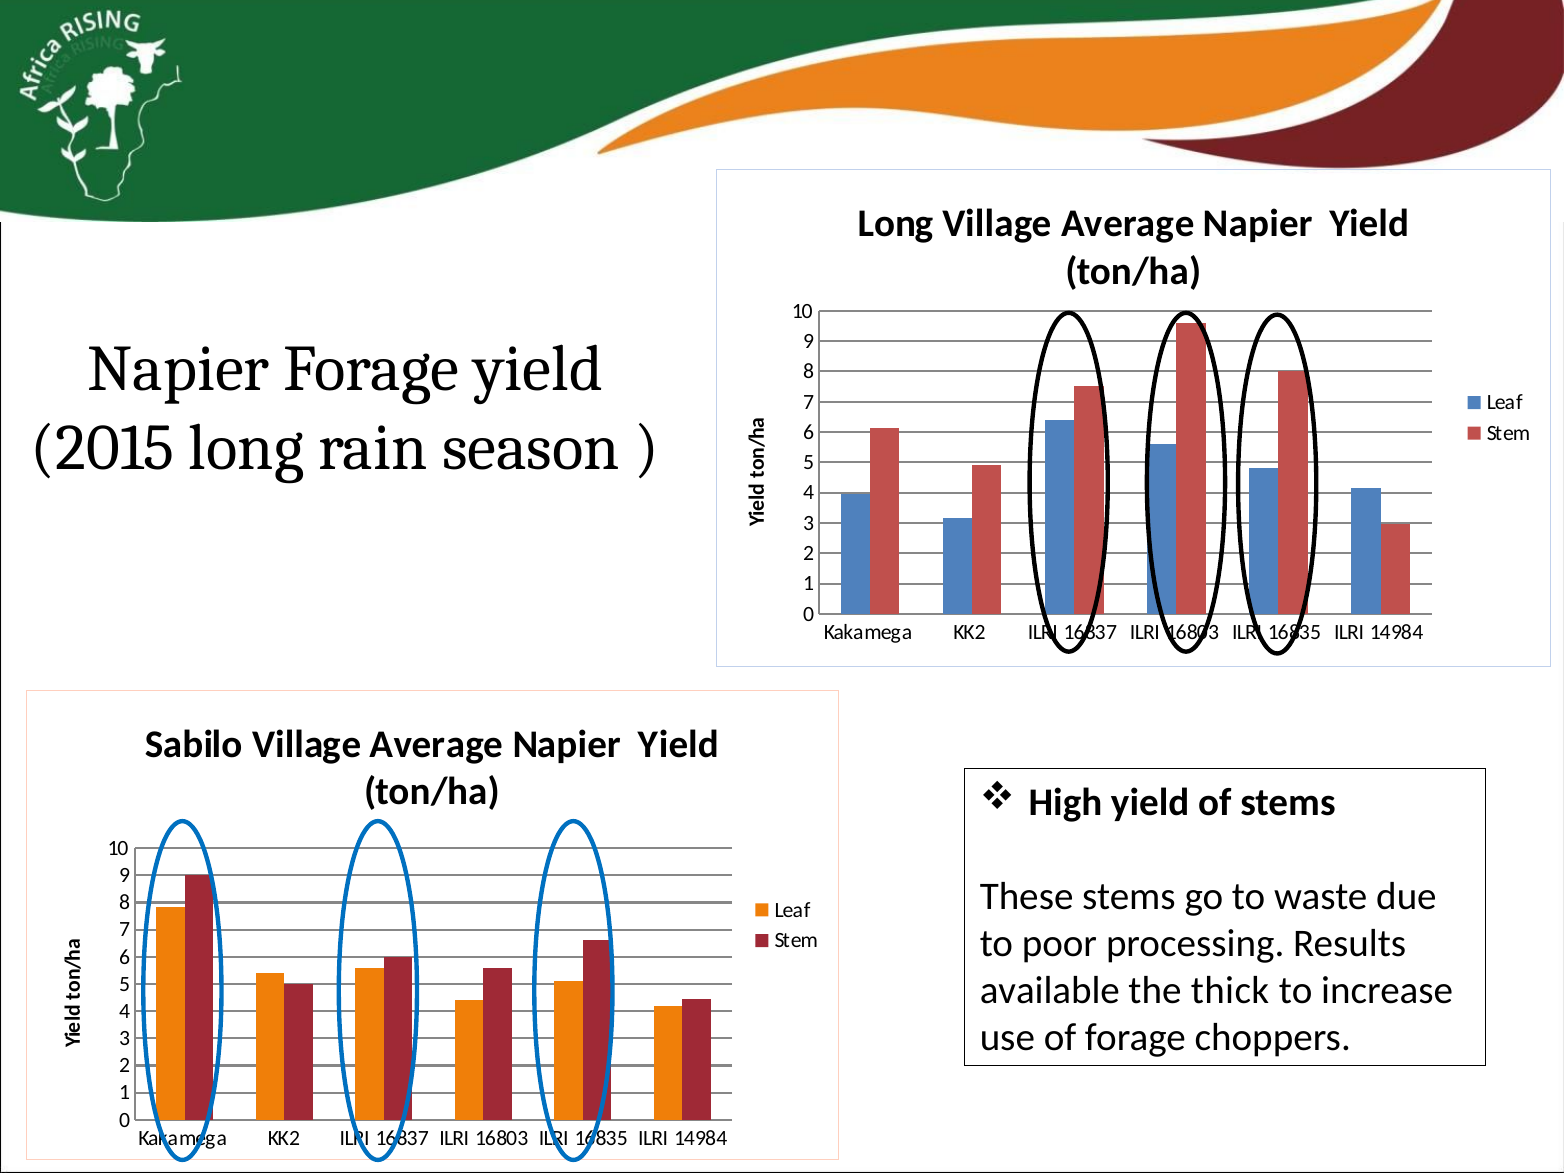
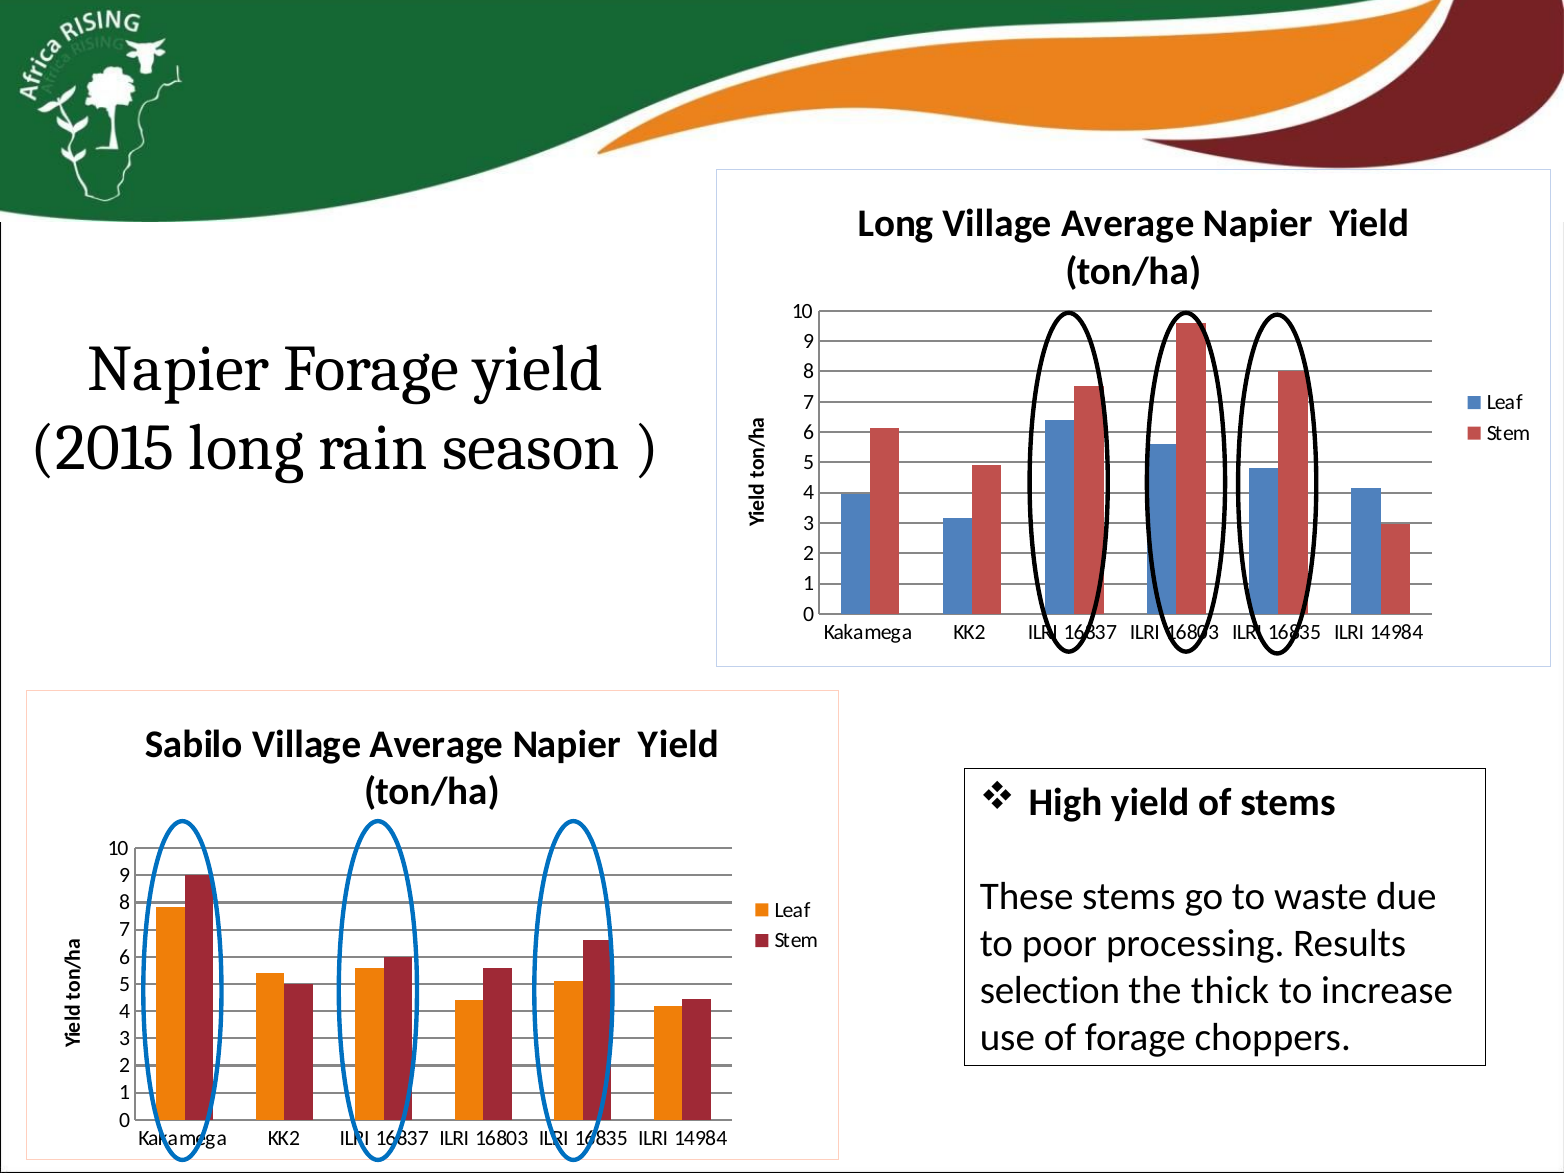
available: available -> selection
